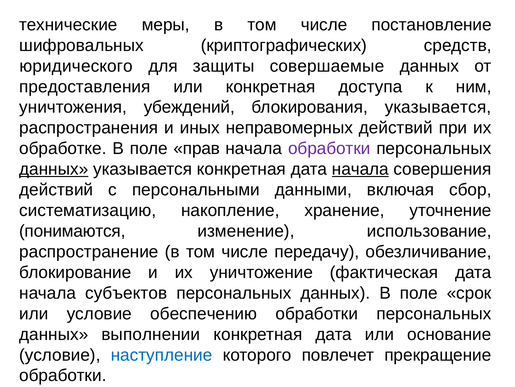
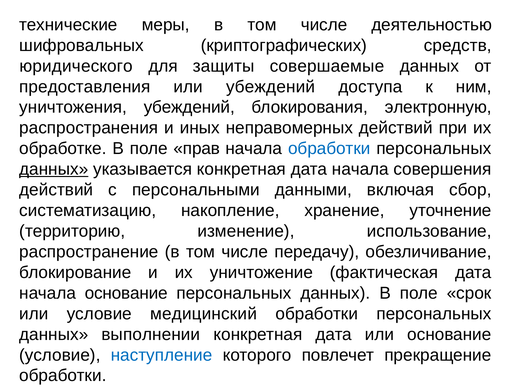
постановление: постановление -> деятельностью
или конкретная: конкретная -> убеждений
блокирования указывается: указывается -> электронную
обработки at (329, 148) colour: purple -> blue
начала at (360, 169) underline: present -> none
понимаются: понимаются -> территорию
начала субъектов: субъектов -> основание
обеспечению: обеспечению -> медицинский
